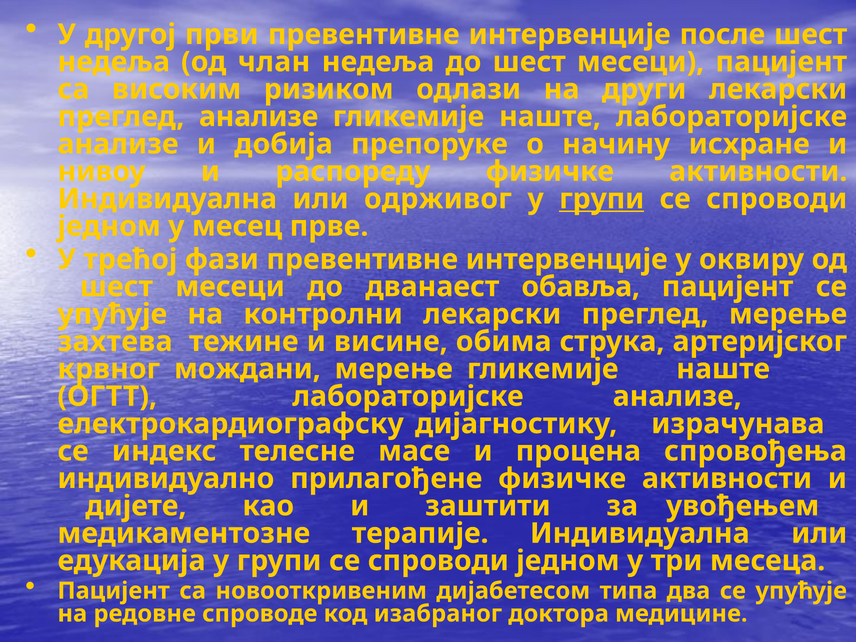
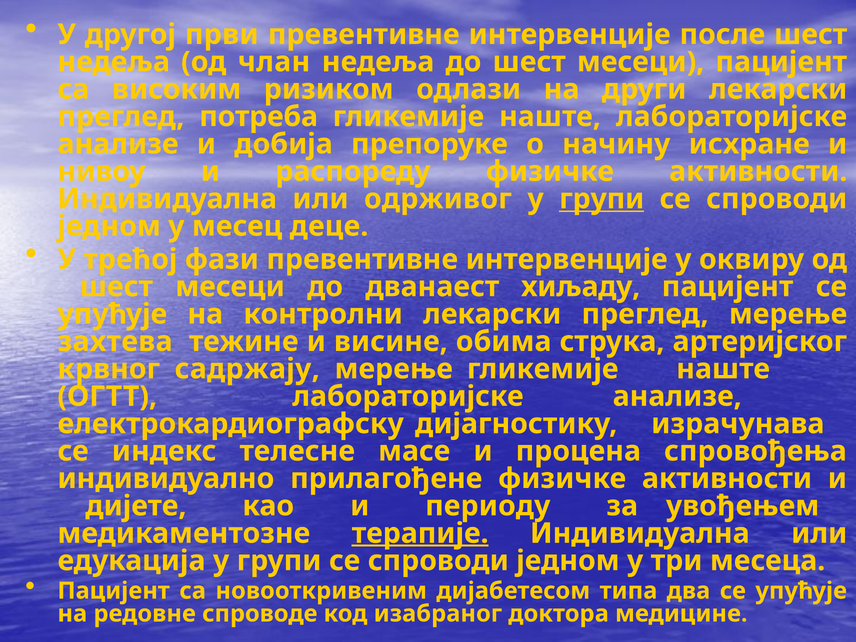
преглед анализе: анализе -> потреба
прве: прве -> деце
обавља: обавља -> хиљаду
мождани: мождани -> садржају
заштити: заштити -> периоду
терапије underline: none -> present
